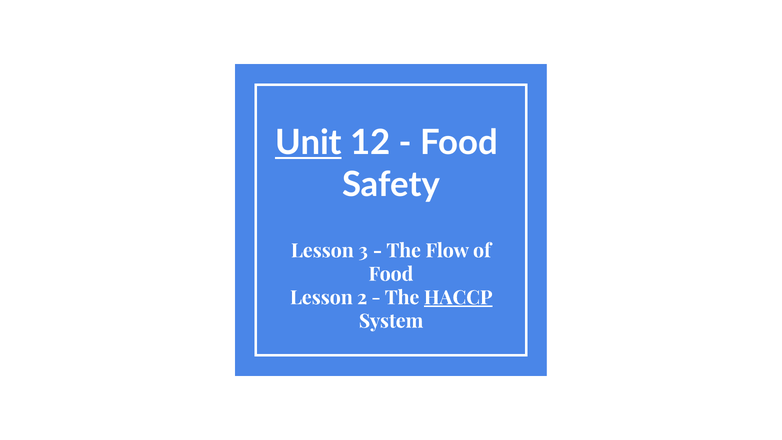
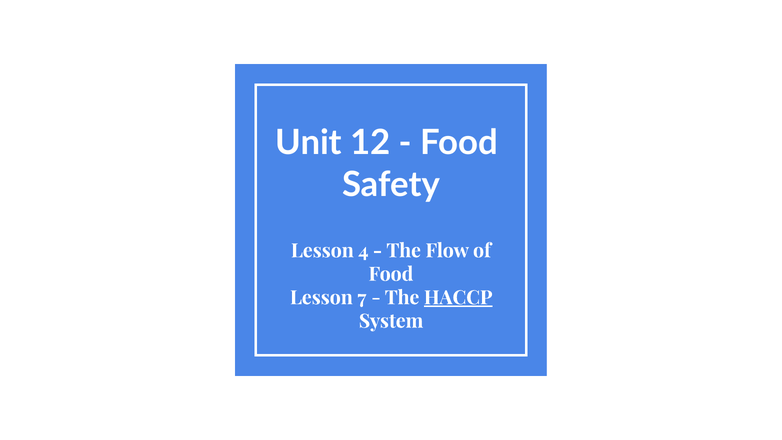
Unit underline: present -> none
3: 3 -> 4
2: 2 -> 7
